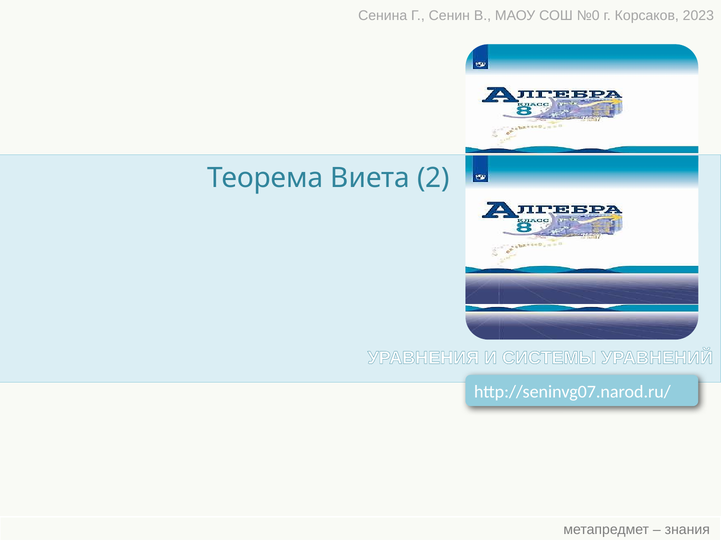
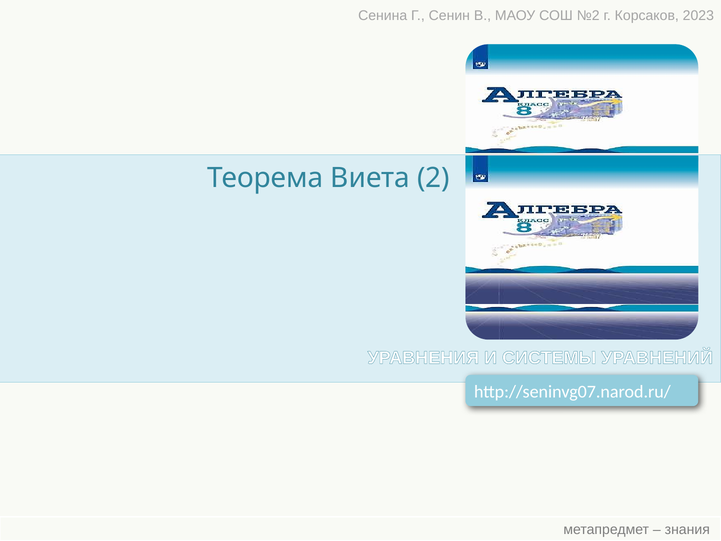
№0: №0 -> №2
